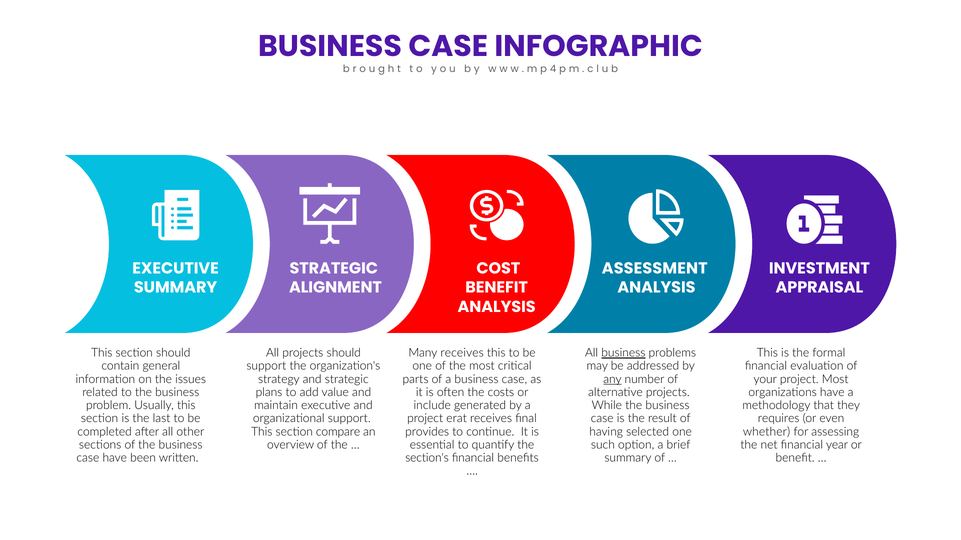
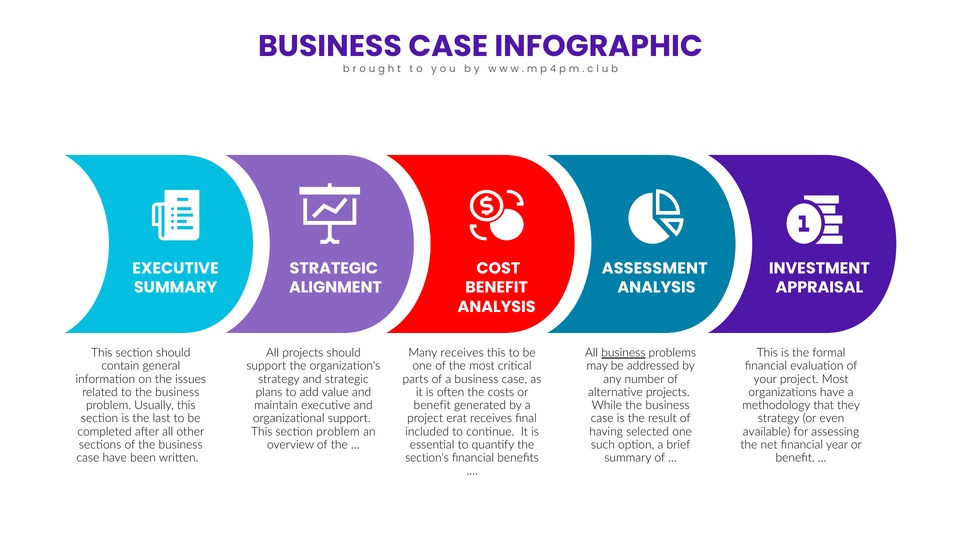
any underline: present -> none
include at (432, 406): include -> benefit
requires at (779, 419): requires -> strategy
section compare: compare -> problem
provides: provides -> included
whether: whether -> available
